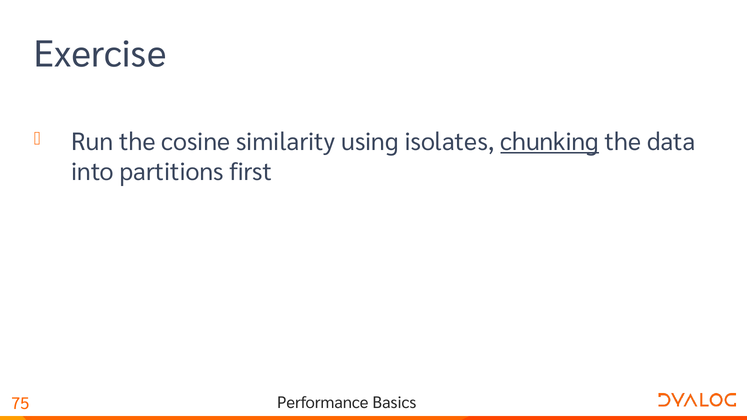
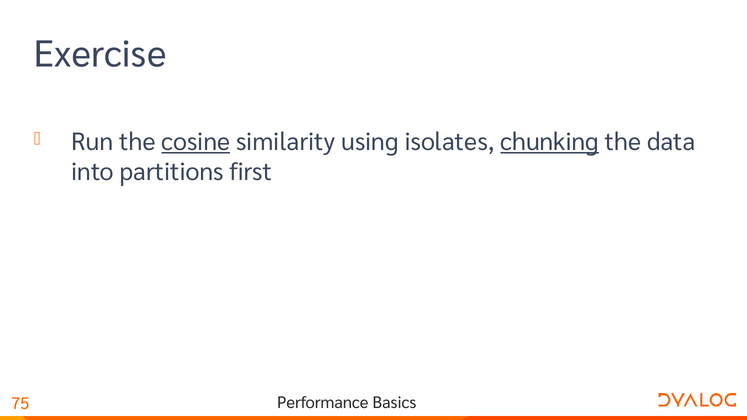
cosine underline: none -> present
